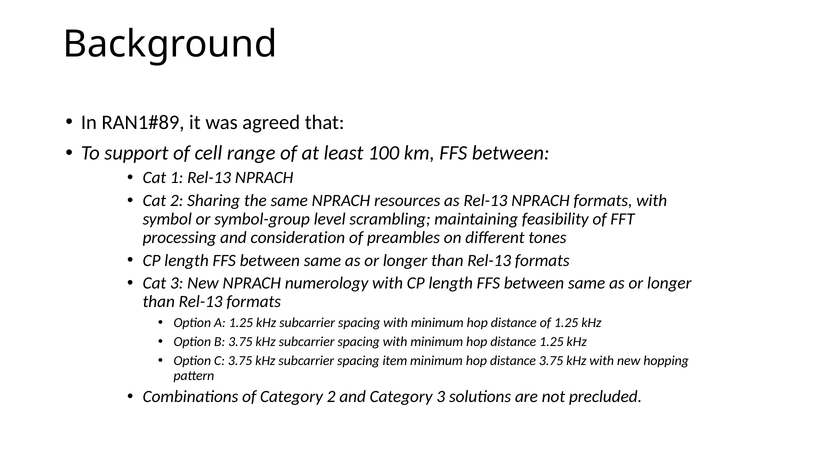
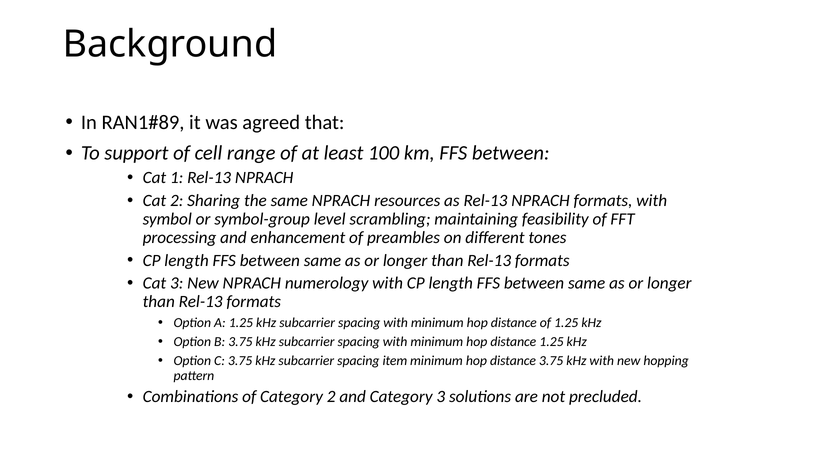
consideration: consideration -> enhancement
